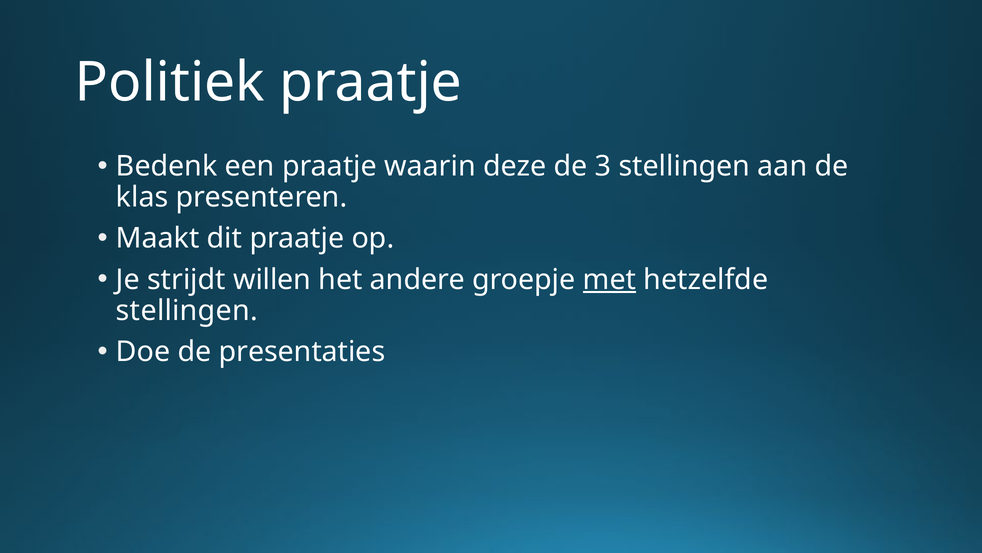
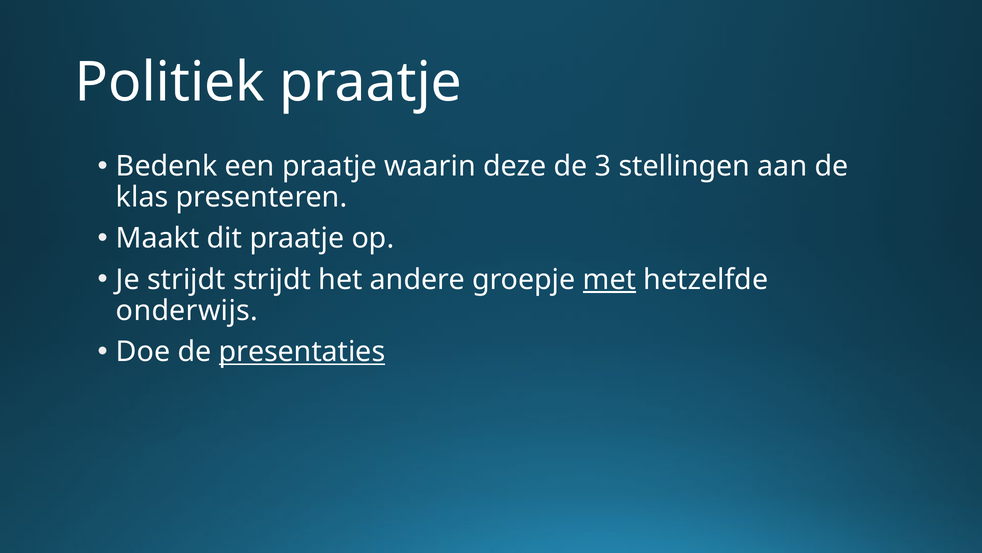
strijdt willen: willen -> strijdt
stellingen at (187, 310): stellingen -> onderwijs
presentaties underline: none -> present
